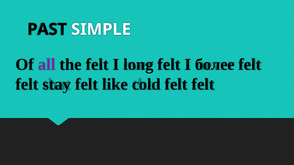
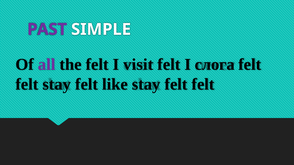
PAST colour: black -> purple
long: long -> visit
более: более -> слога
like cold: cold -> stay
